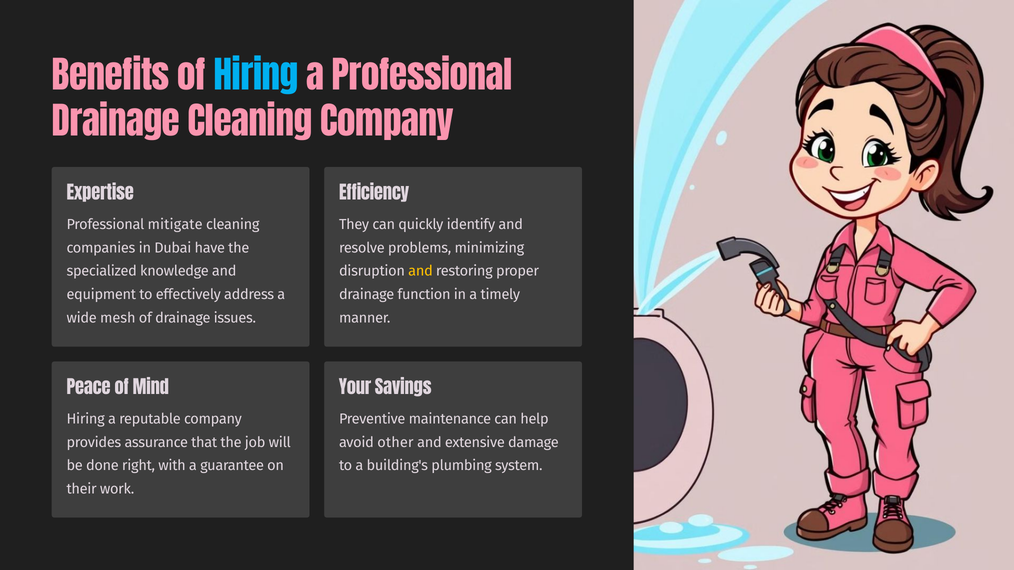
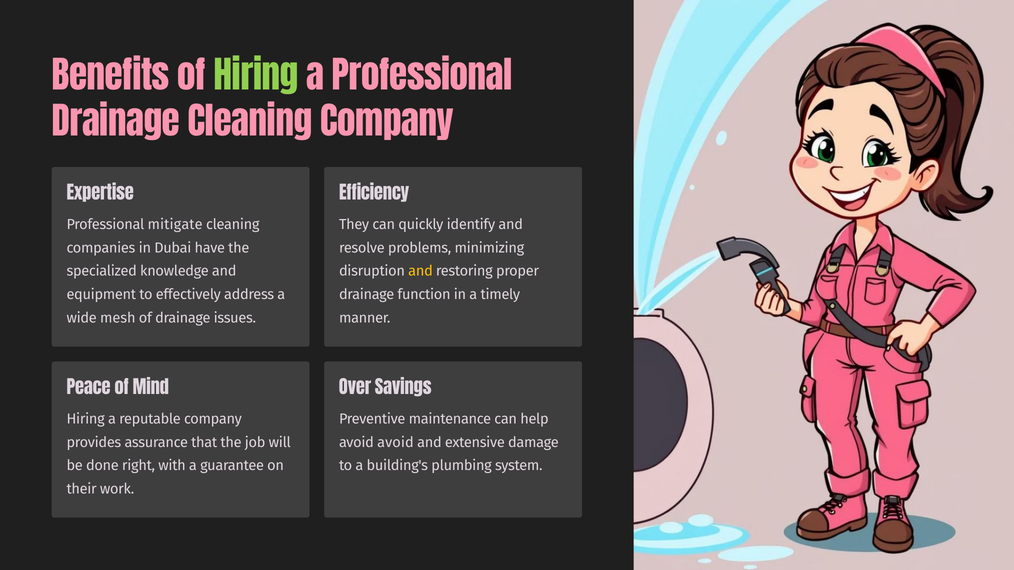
Hiring at (256, 77) colour: light blue -> light green
Your: Your -> Over
avoid other: other -> avoid
